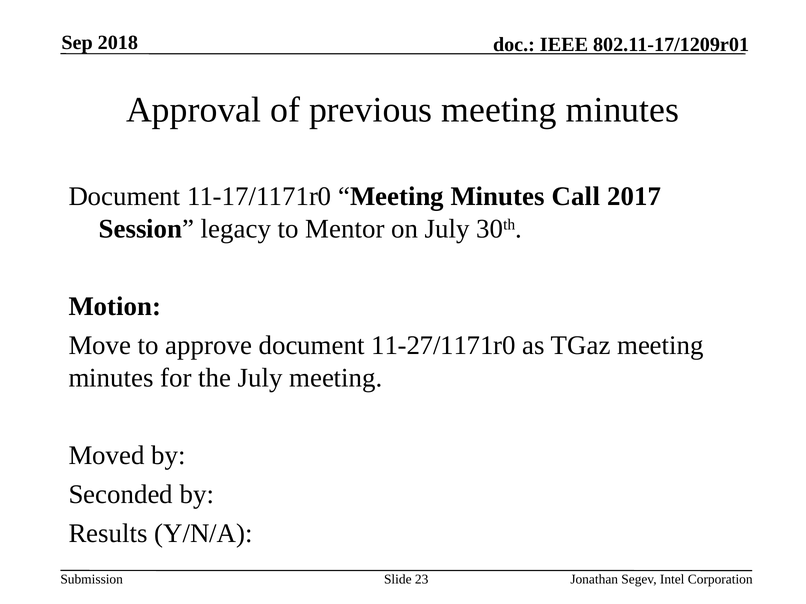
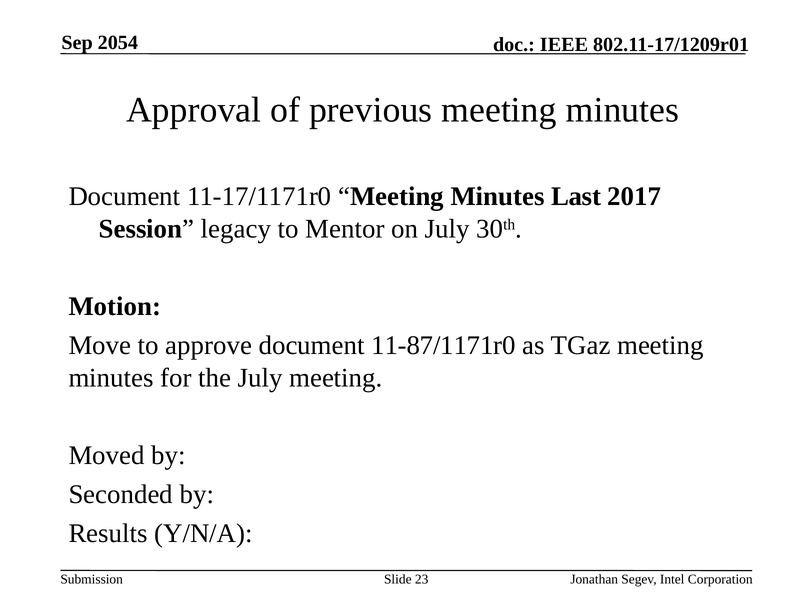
2018: 2018 -> 2054
Call: Call -> Last
11-27/1171r0: 11-27/1171r0 -> 11-87/1171r0
